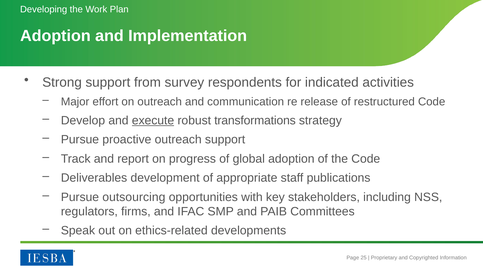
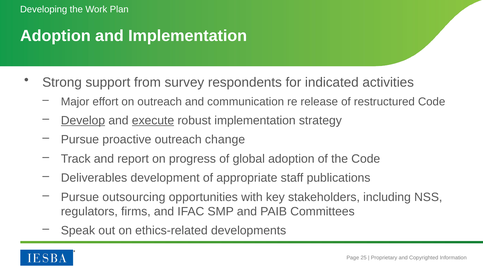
Develop underline: none -> present
robust transformations: transformations -> implementation
outreach support: support -> change
